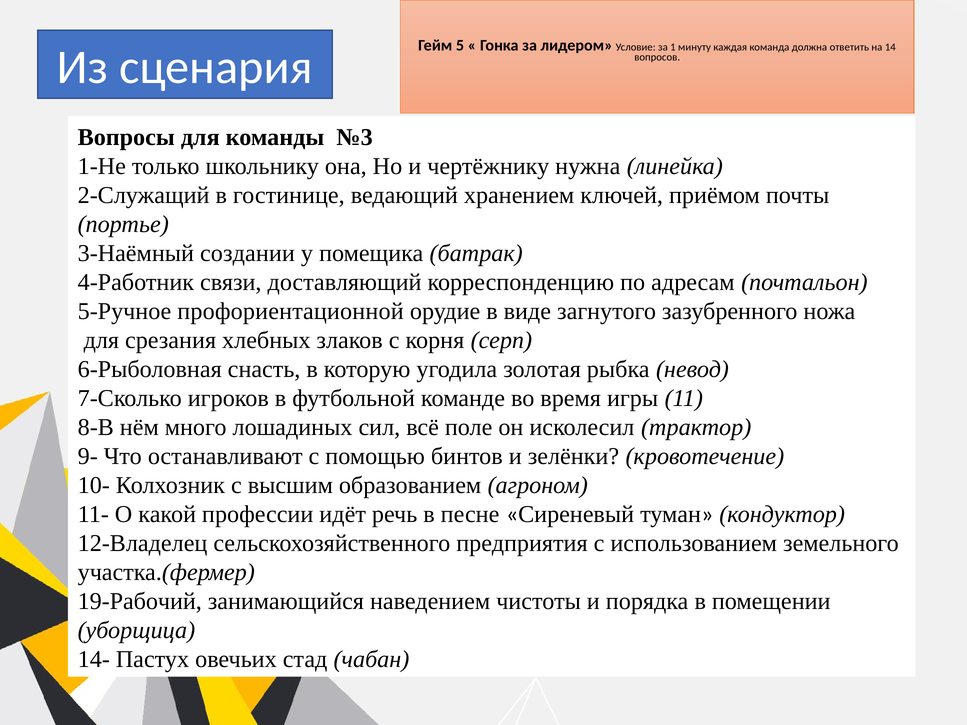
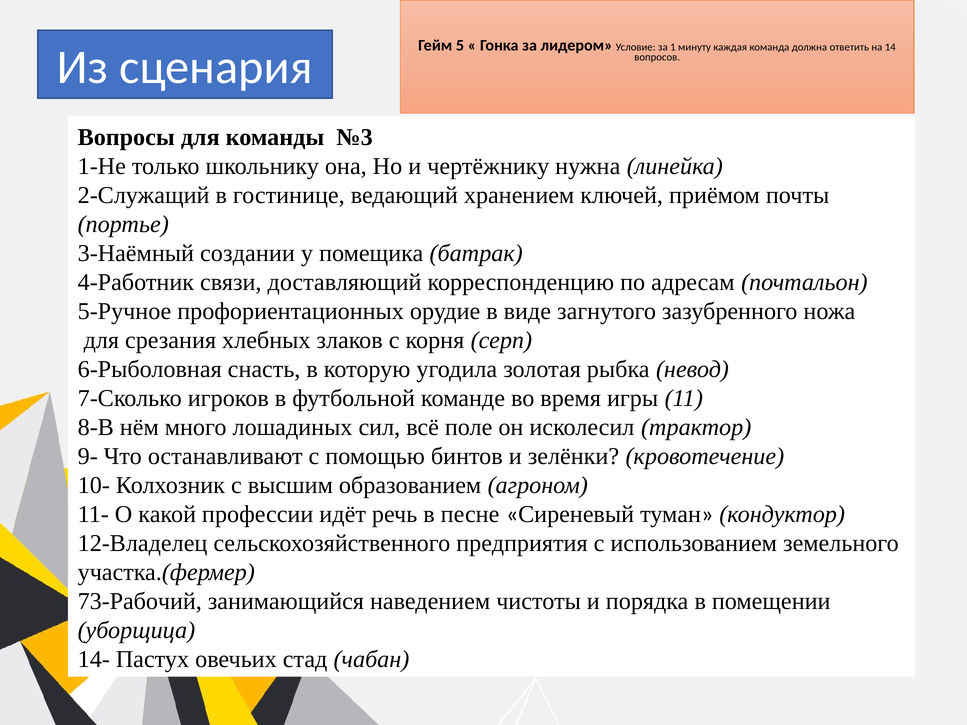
профориентационной: профориентационной -> профориентационных
19-Рабочий: 19-Рабочий -> 73-Рабочий
